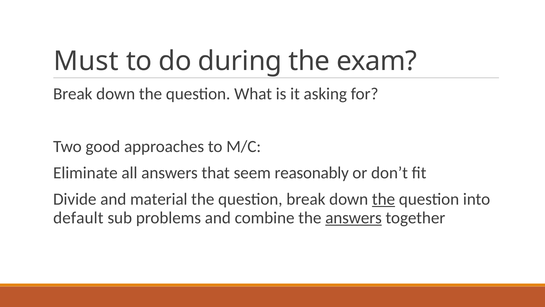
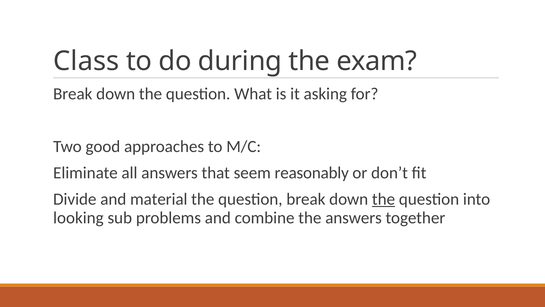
Must: Must -> Class
default: default -> looking
answers at (354, 217) underline: present -> none
